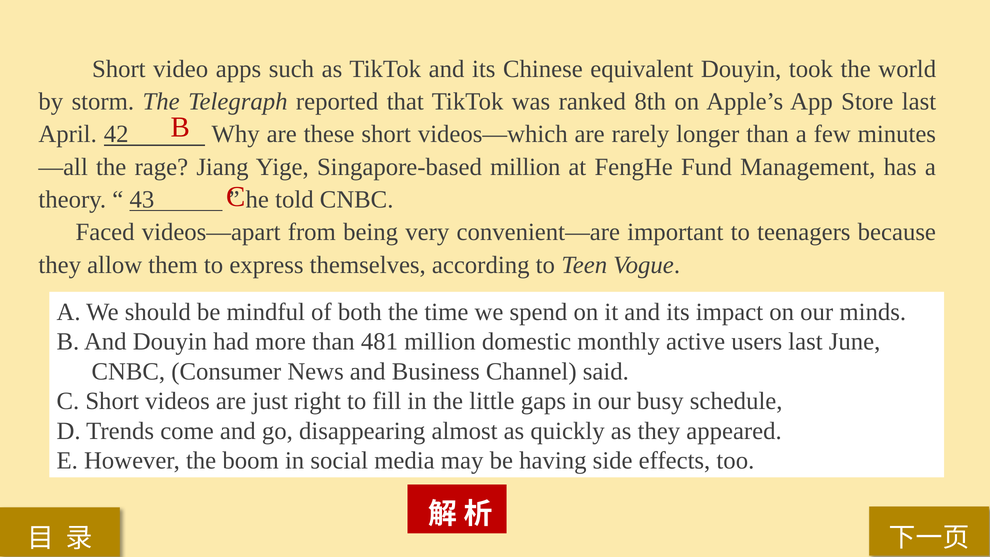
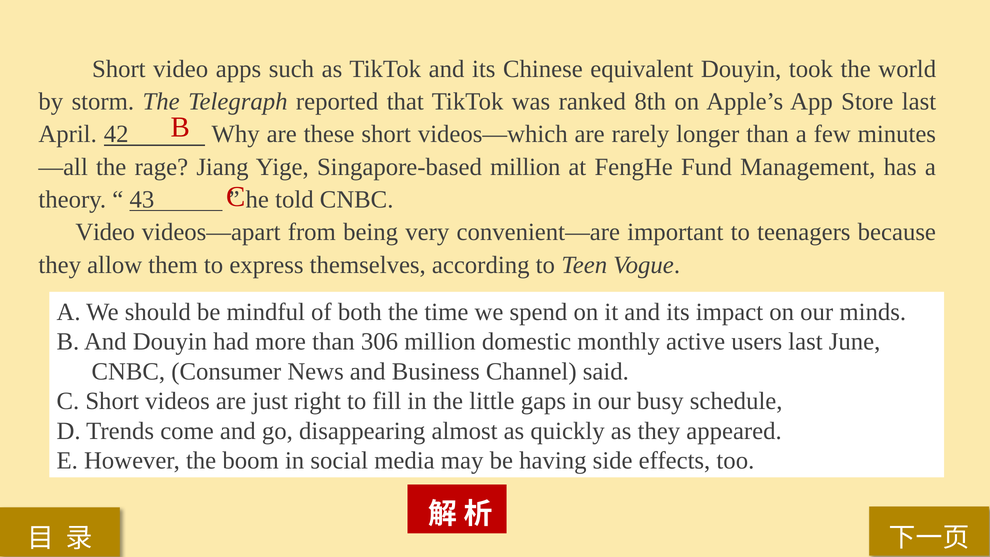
Faced at (105, 232): Faced -> Video
481: 481 -> 306
